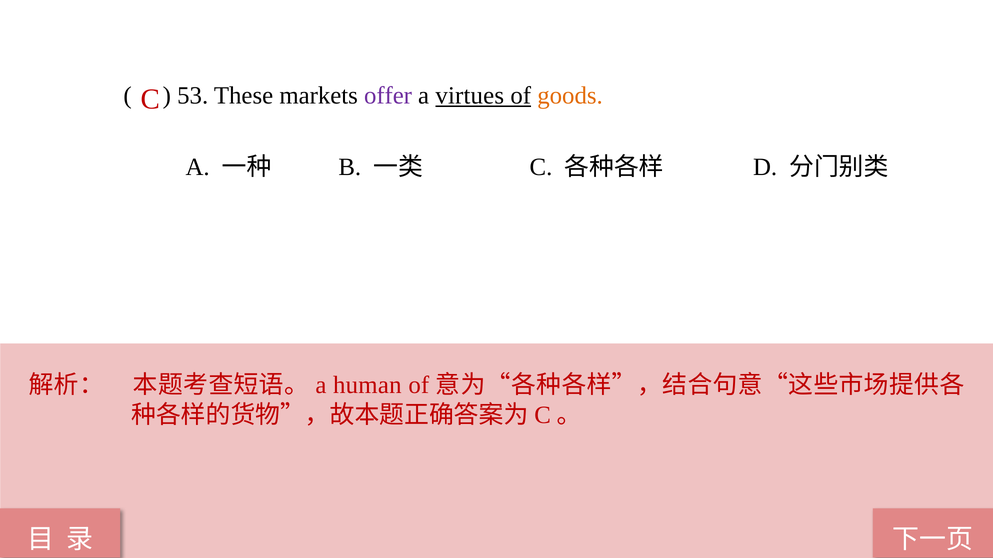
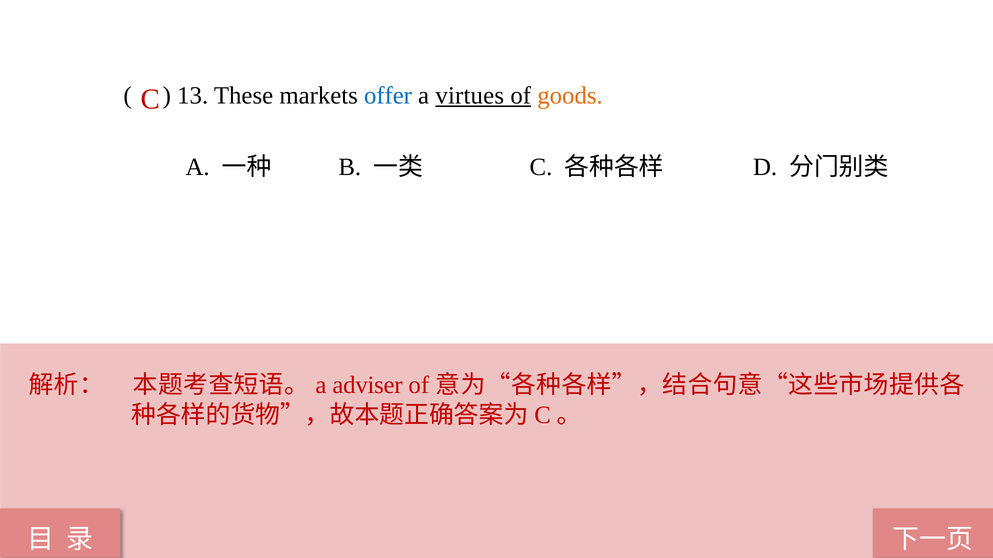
53: 53 -> 13
offer colour: purple -> blue
human: human -> adviser
